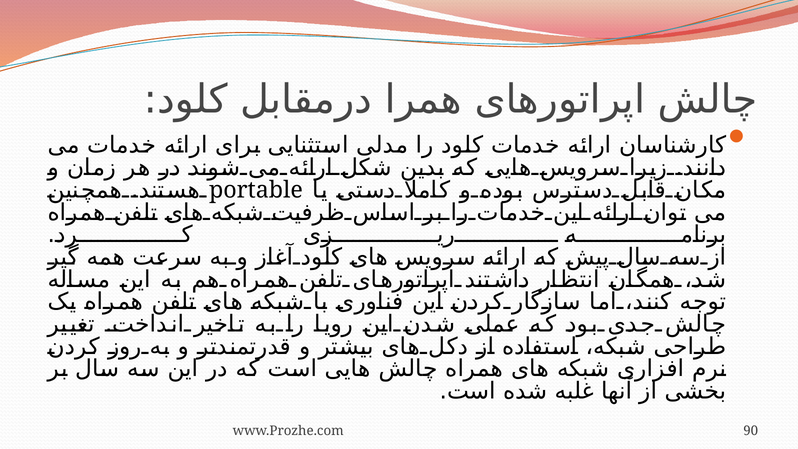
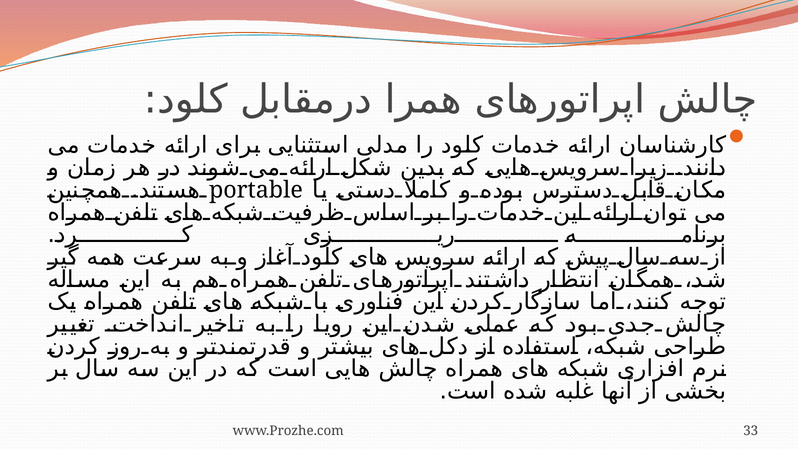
90: 90 -> 33
